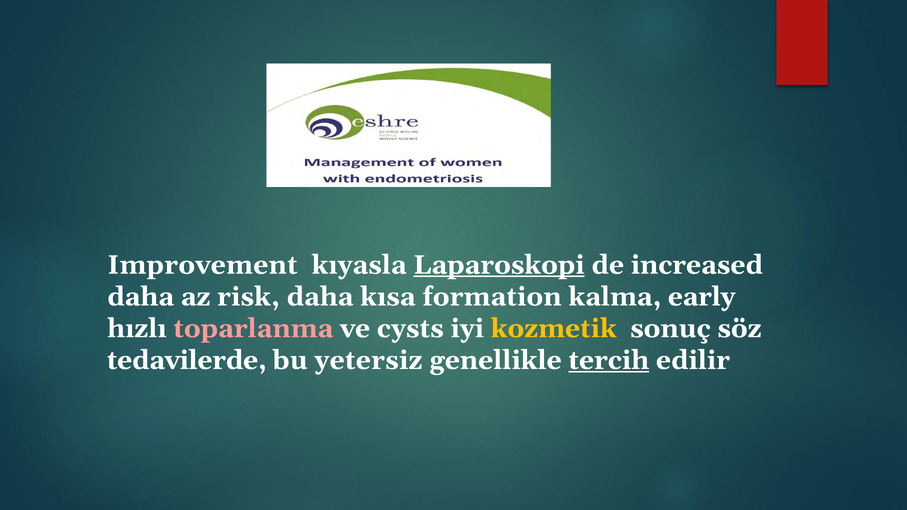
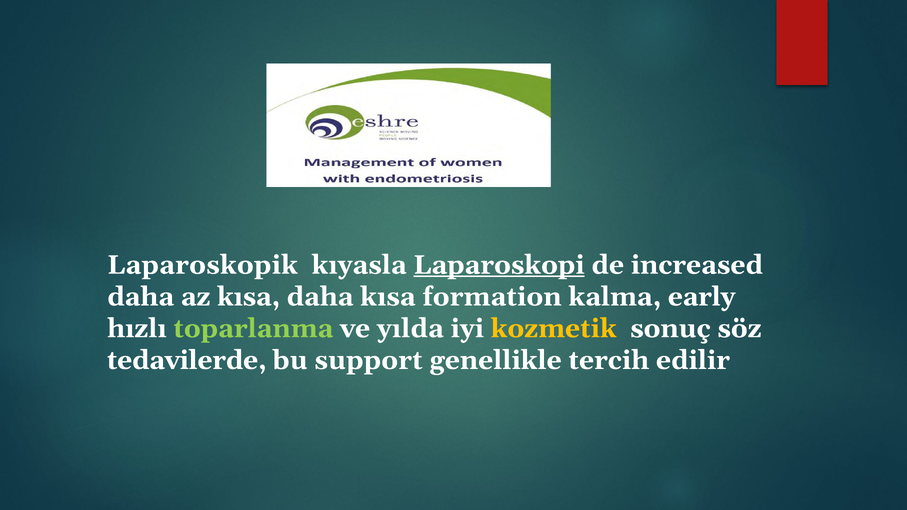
Improvement: Improvement -> Laparoskopik
az risk: risk -> kısa
toparlanma colour: pink -> light green
cysts: cysts -> yılda
yetersiz: yetersiz -> support
tercih underline: present -> none
